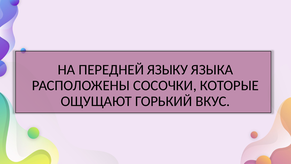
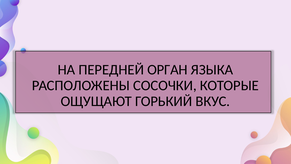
ЯЗЫКУ: ЯЗЫКУ -> ОРГАН
